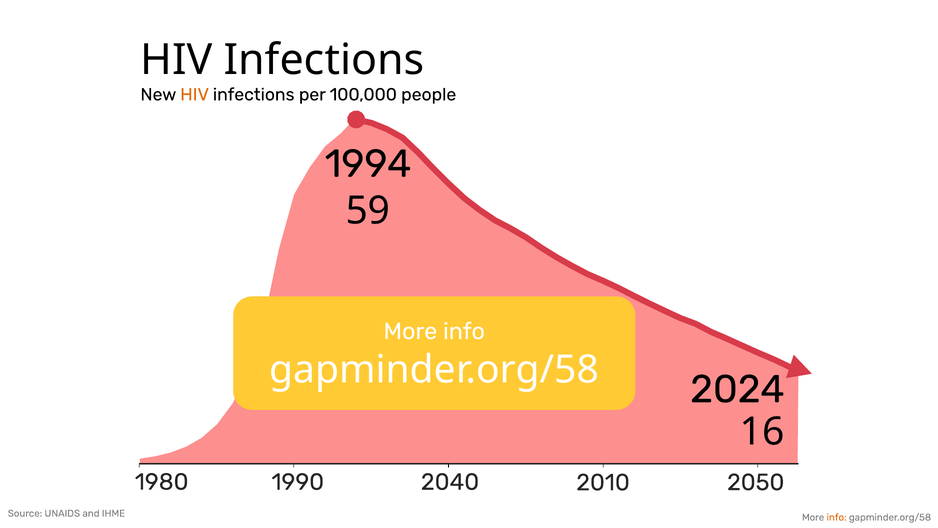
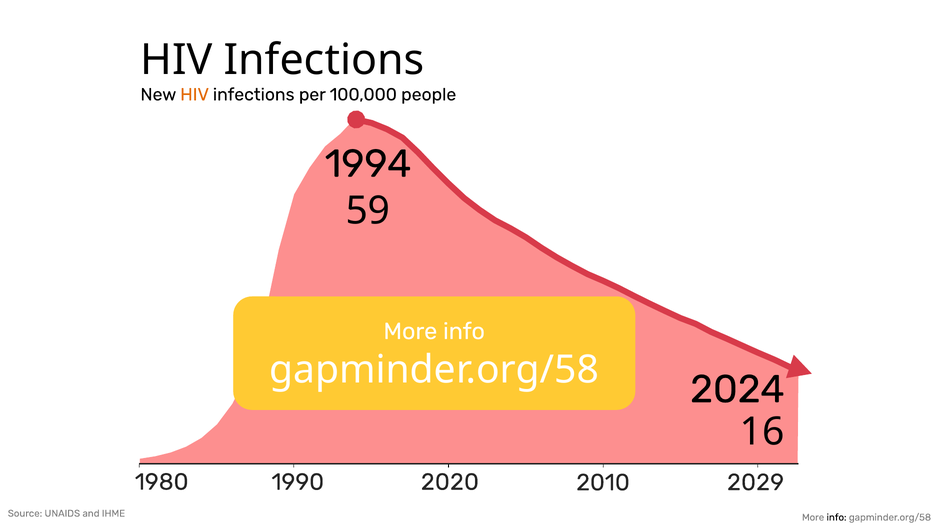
2040: 2040 -> 2020
2050: 2050 -> 2029
info at (837, 517) colour: orange -> black
